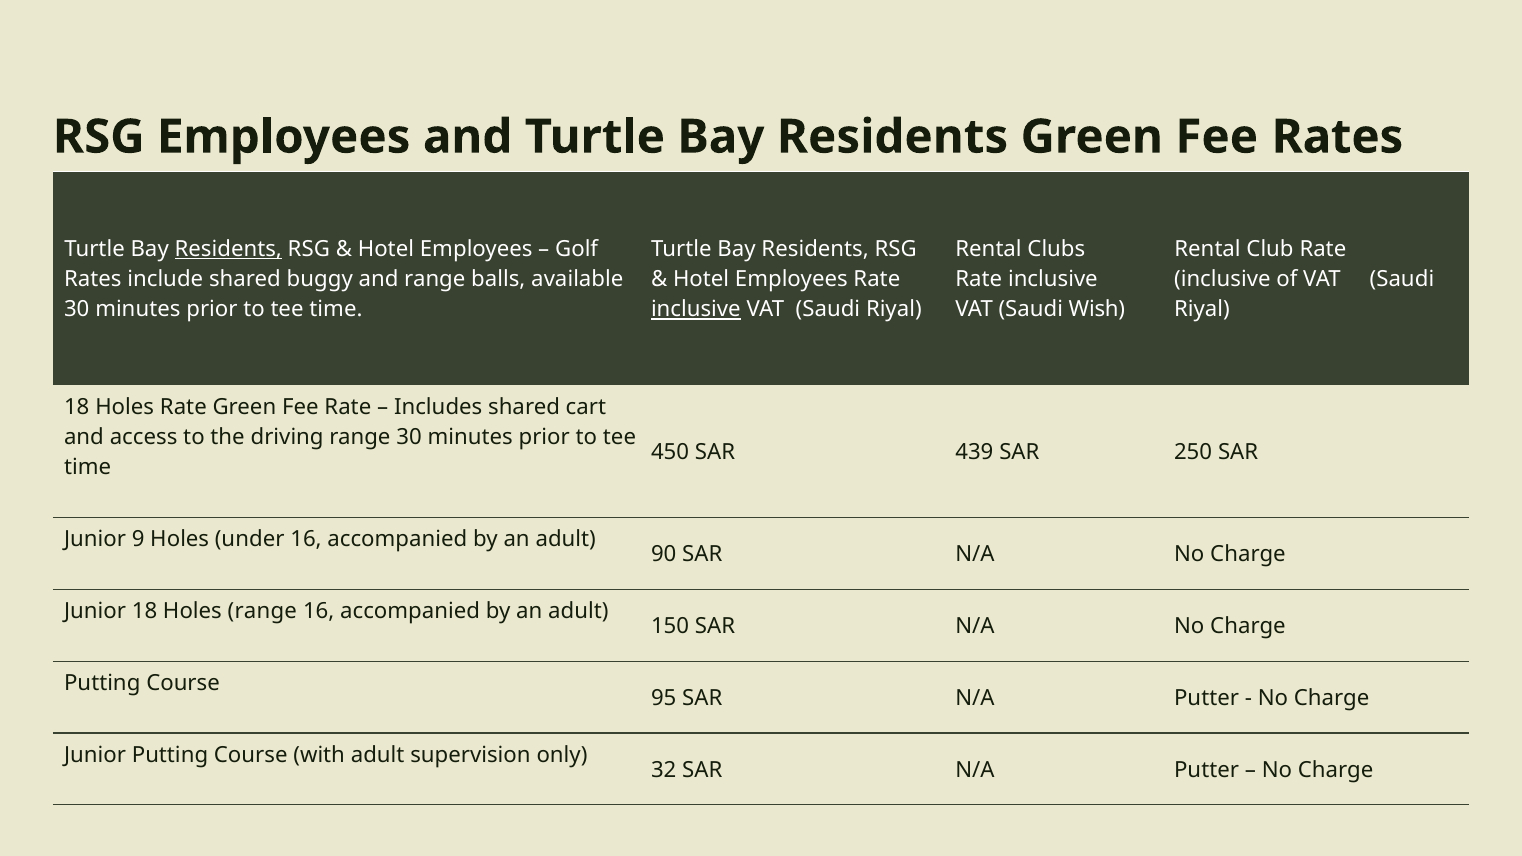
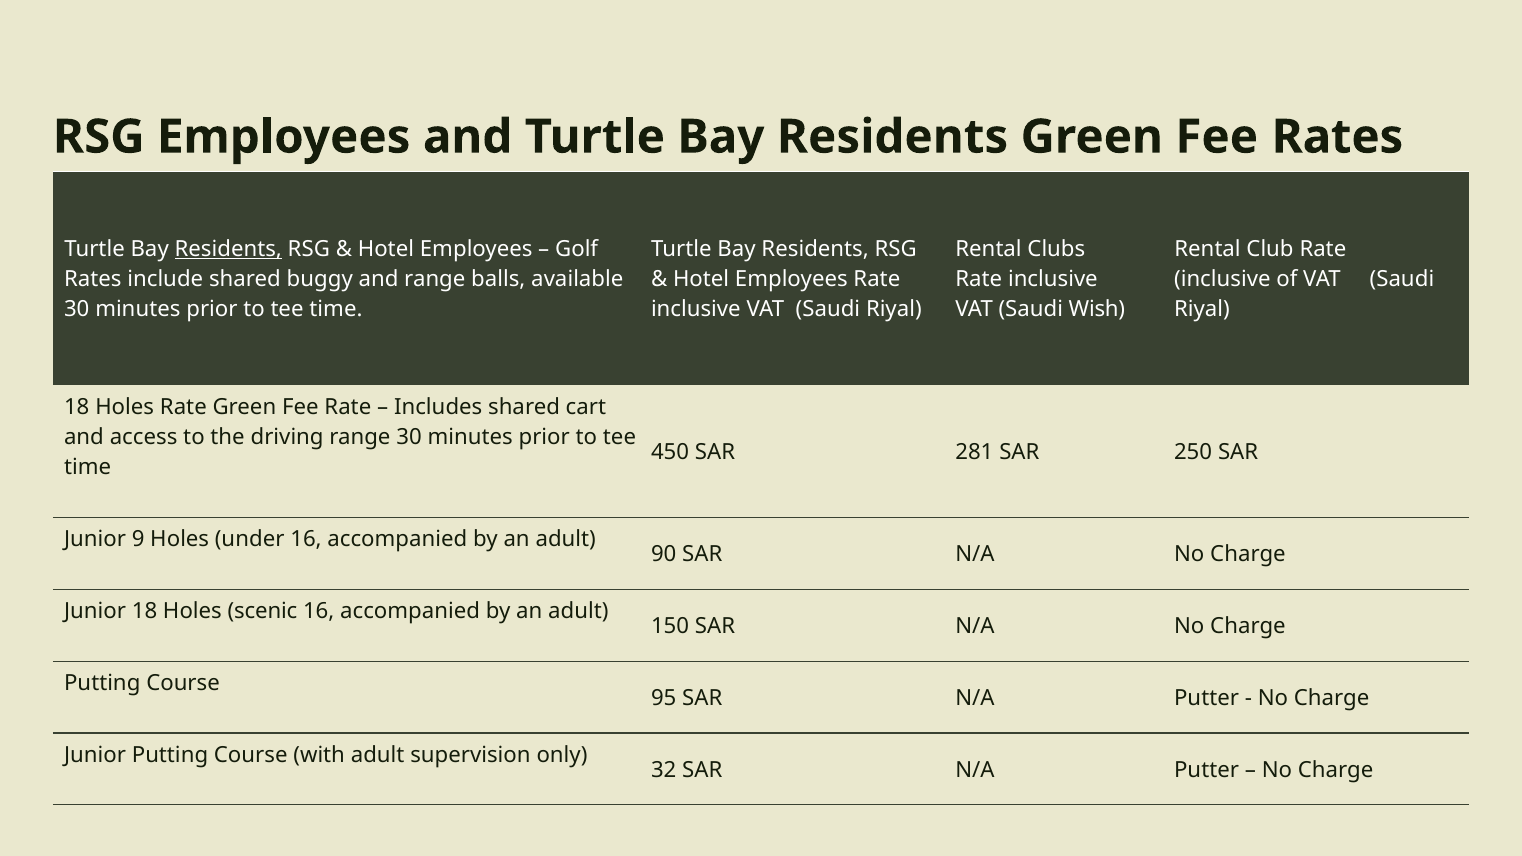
inclusive at (696, 310) underline: present -> none
439: 439 -> 281
Holes range: range -> scenic
